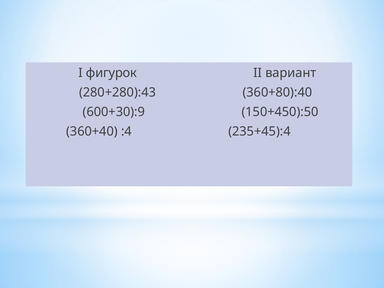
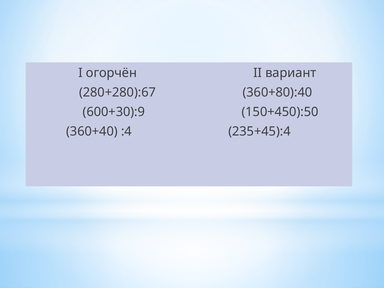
фигурок: фигурок -> огорчён
280+280):43: 280+280):43 -> 280+280):67
